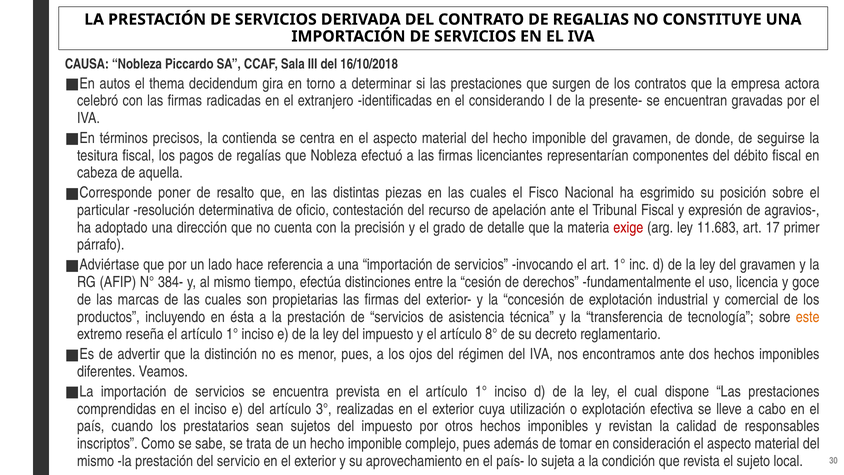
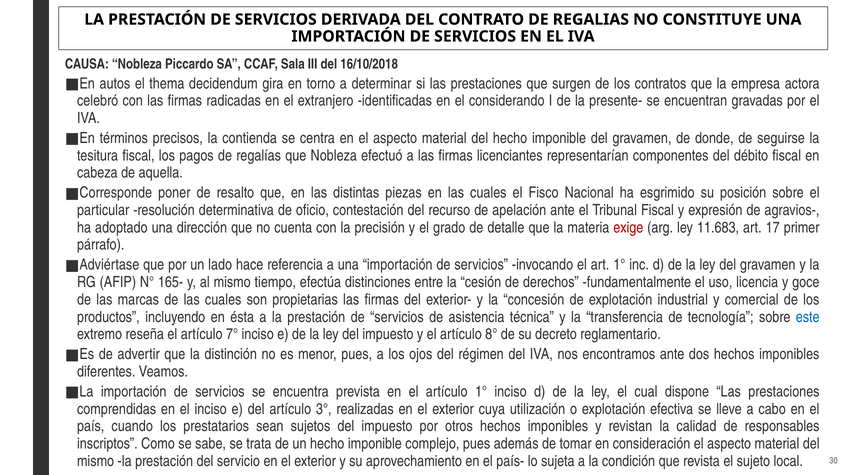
384-: 384- -> 165-
este colour: orange -> blue
reseña el artículo 1°: 1° -> 7°
